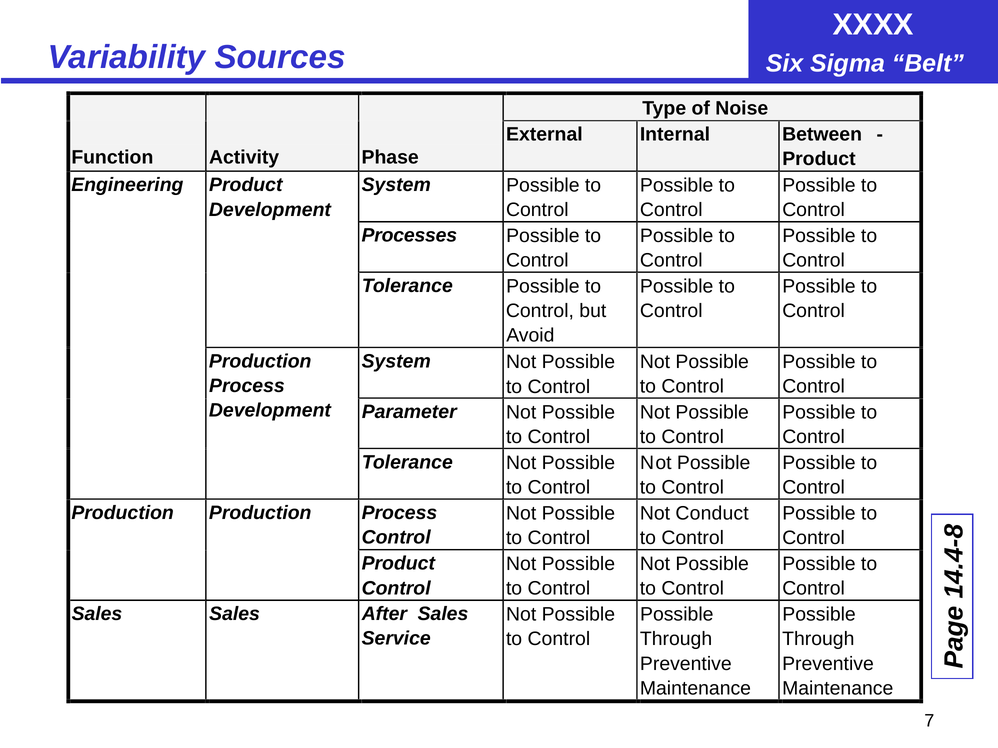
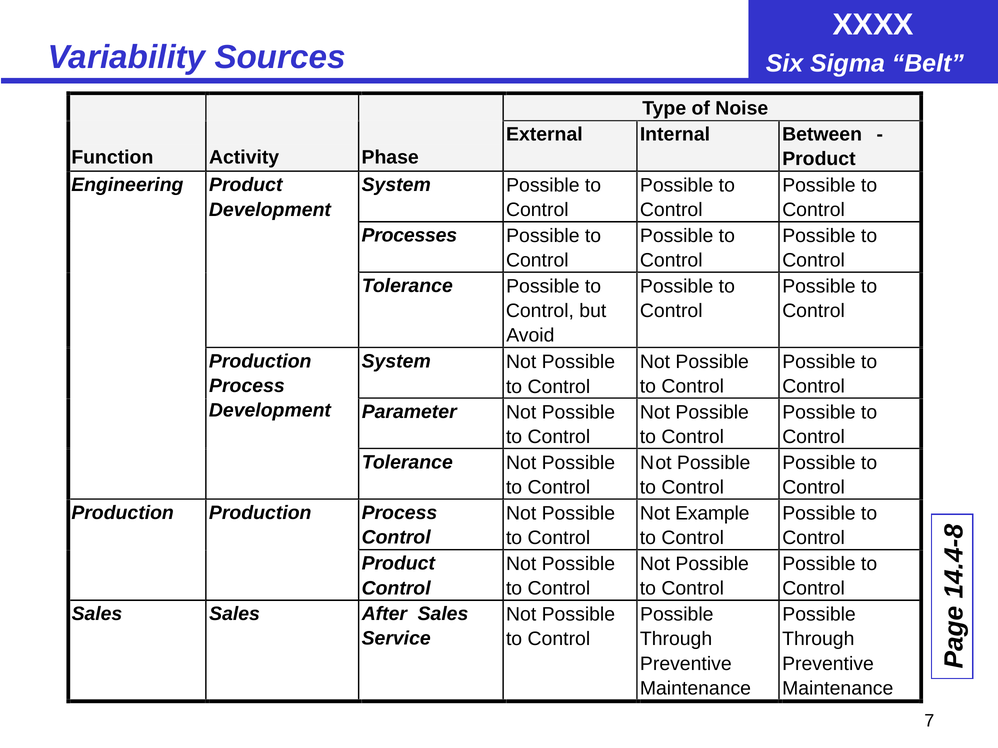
Conduct: Conduct -> Example
